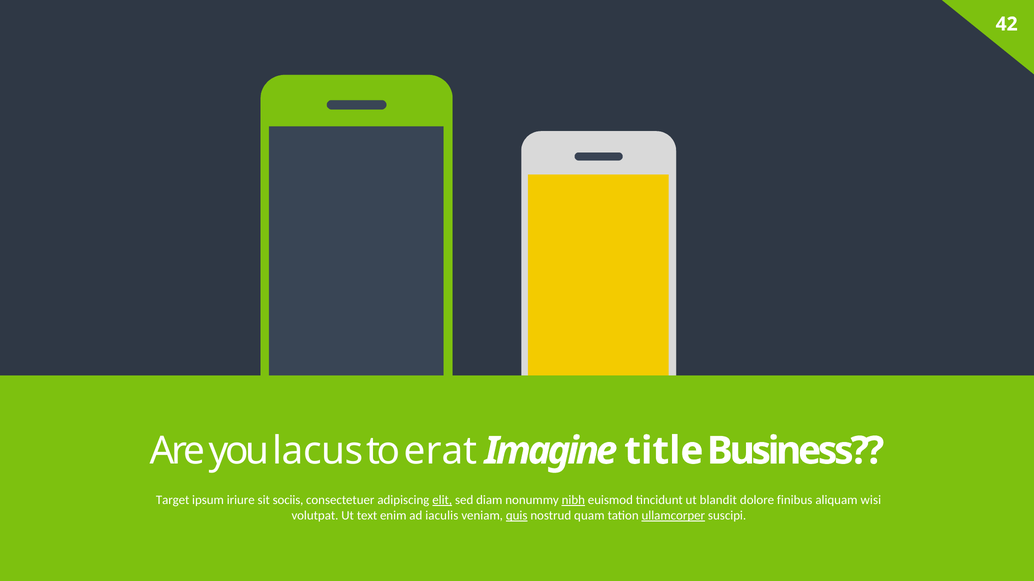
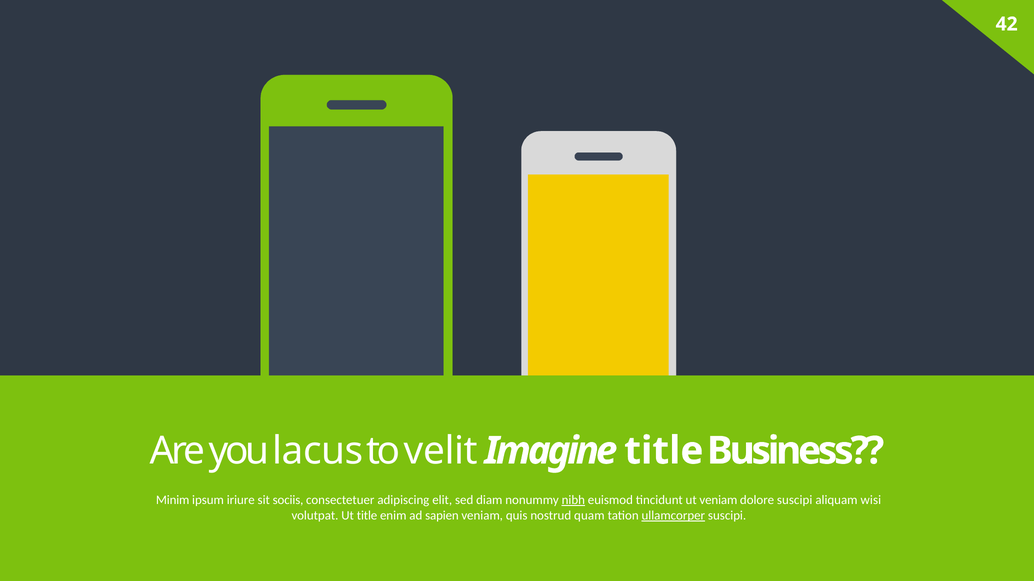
erat: erat -> velit
Target: Target -> Minim
elit underline: present -> none
ut blandit: blandit -> veniam
dolore finibus: finibus -> suscipi
Ut text: text -> title
iaculis: iaculis -> sapien
quis underline: present -> none
